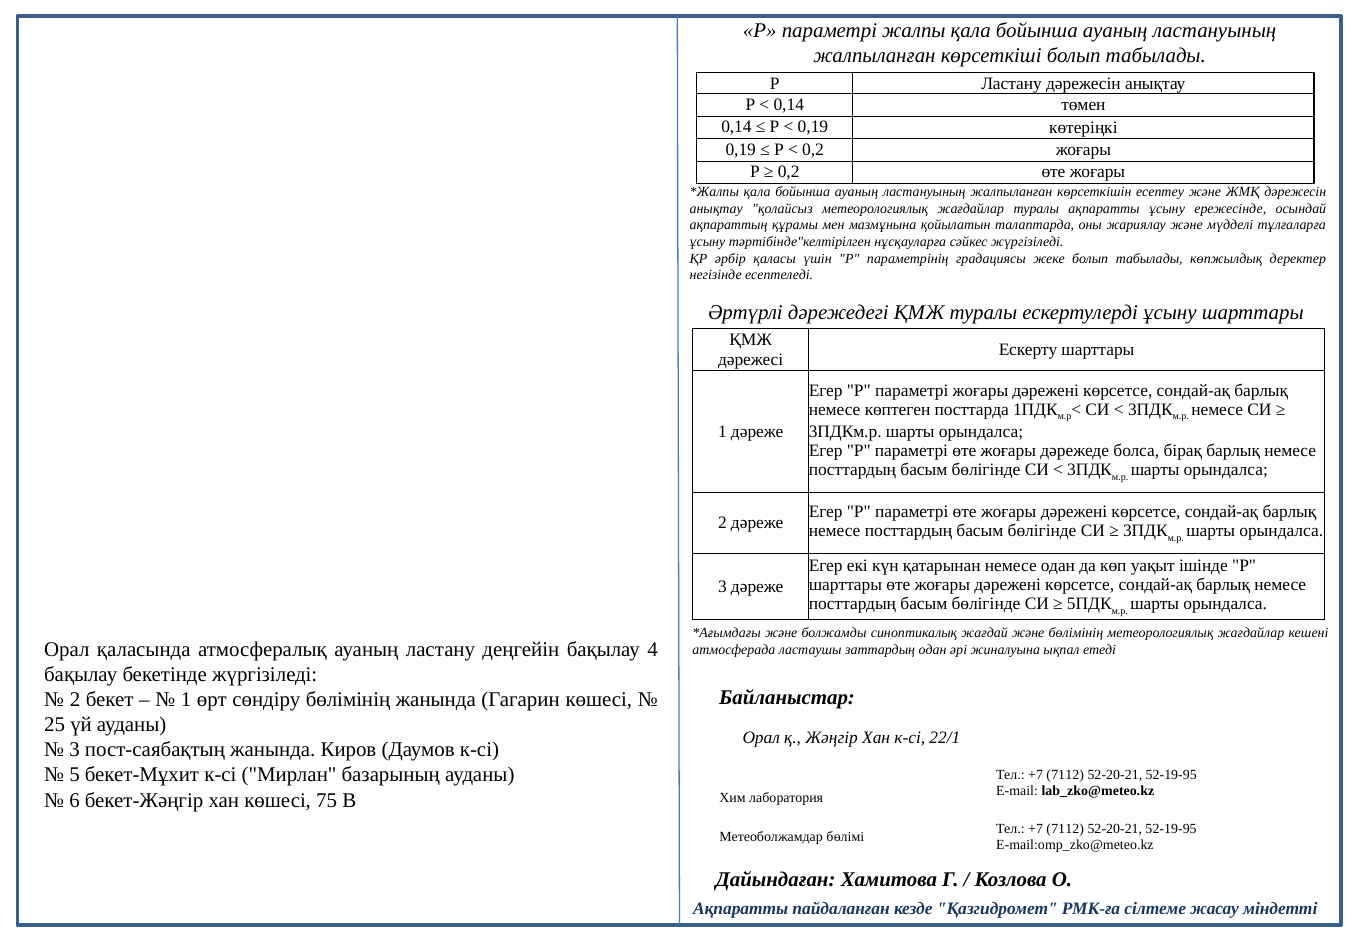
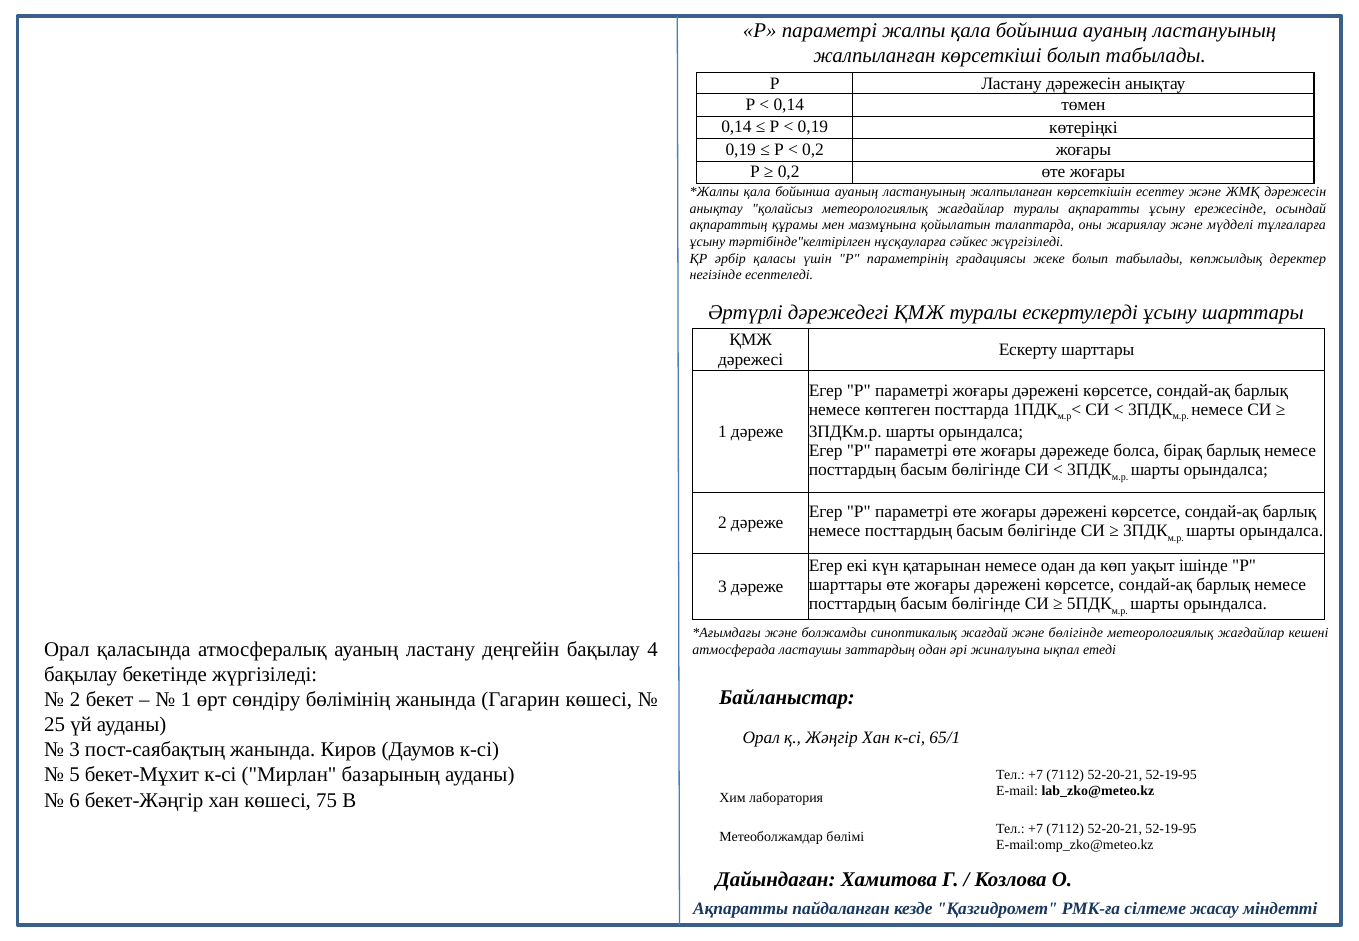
және бөлімінің: бөлімінің -> бөлігінде
22/1: 22/1 -> 65/1
